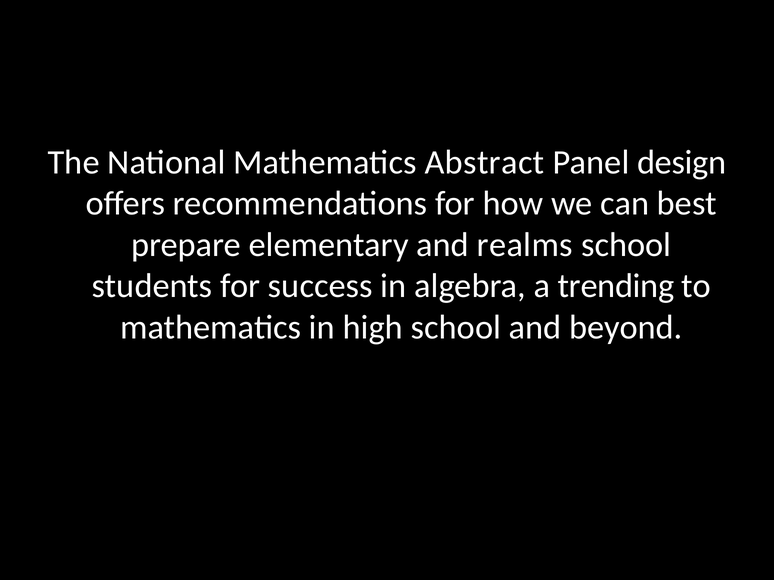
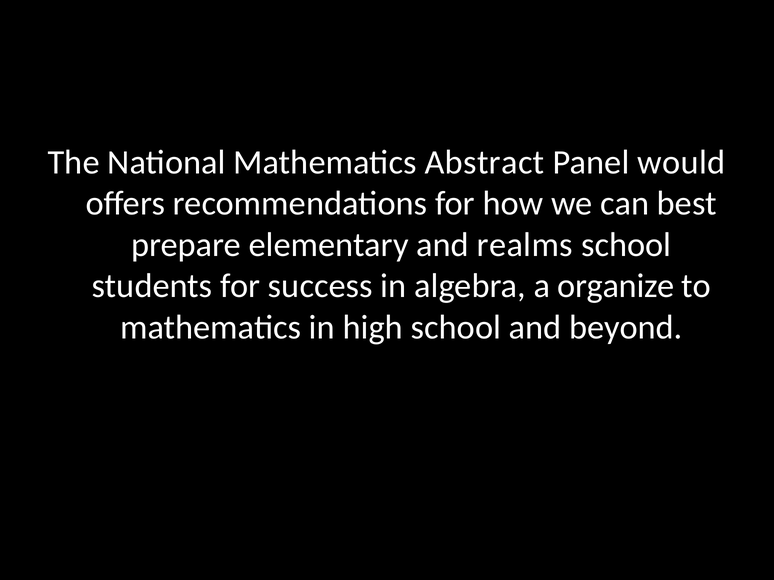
design: design -> would
trending: trending -> organize
